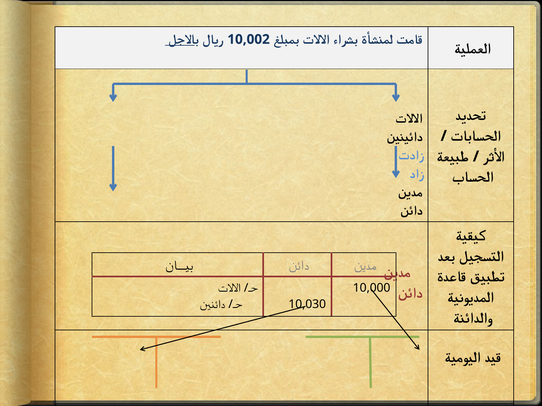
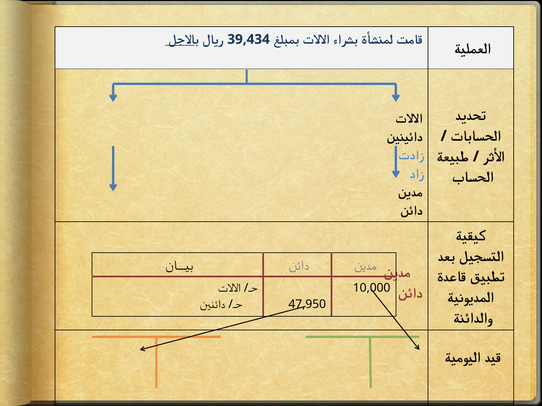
10,002: 10,002 -> 39,434
10,030: 10,030 -> 47,950
